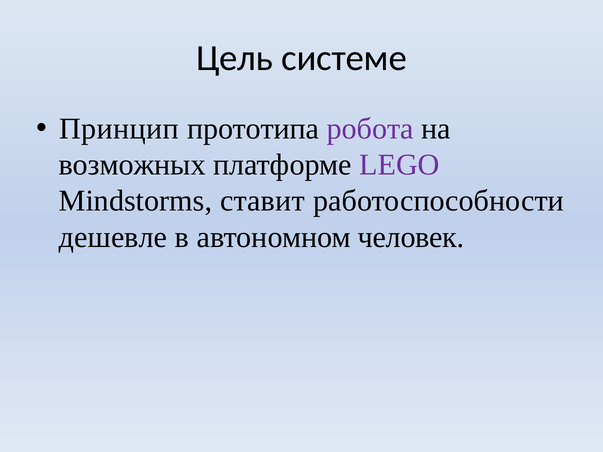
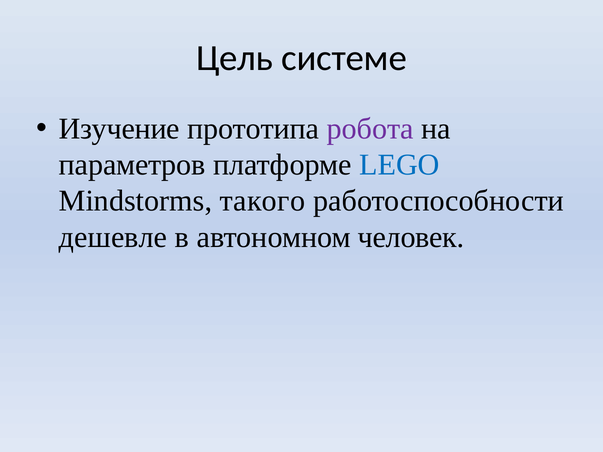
Принцип: Принцип -> Изучение
возможных: возможных -> параметров
LEGO colour: purple -> blue
ставит: ставит -> такого
